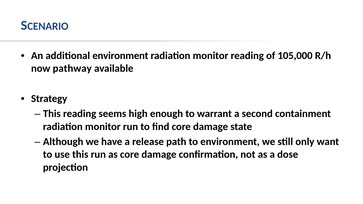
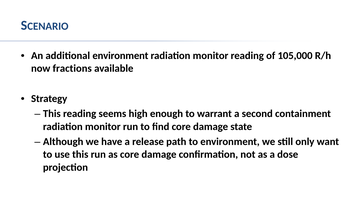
pathway: pathway -> fractions
